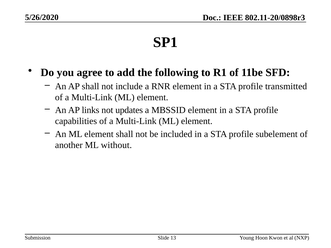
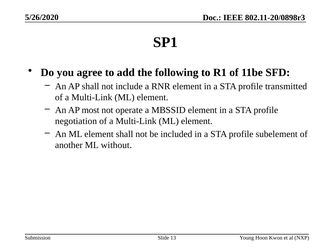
links: links -> most
updates: updates -> operate
capabilities: capabilities -> negotiation
